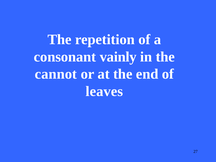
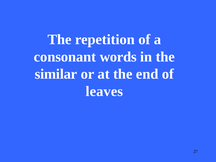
vainly: vainly -> words
cannot: cannot -> similar
